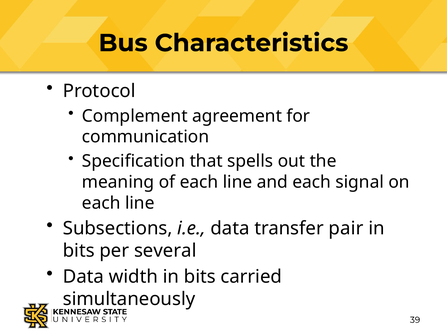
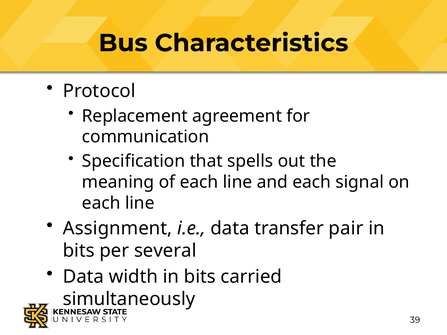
Complement: Complement -> Replacement
Subsections: Subsections -> Assignment
